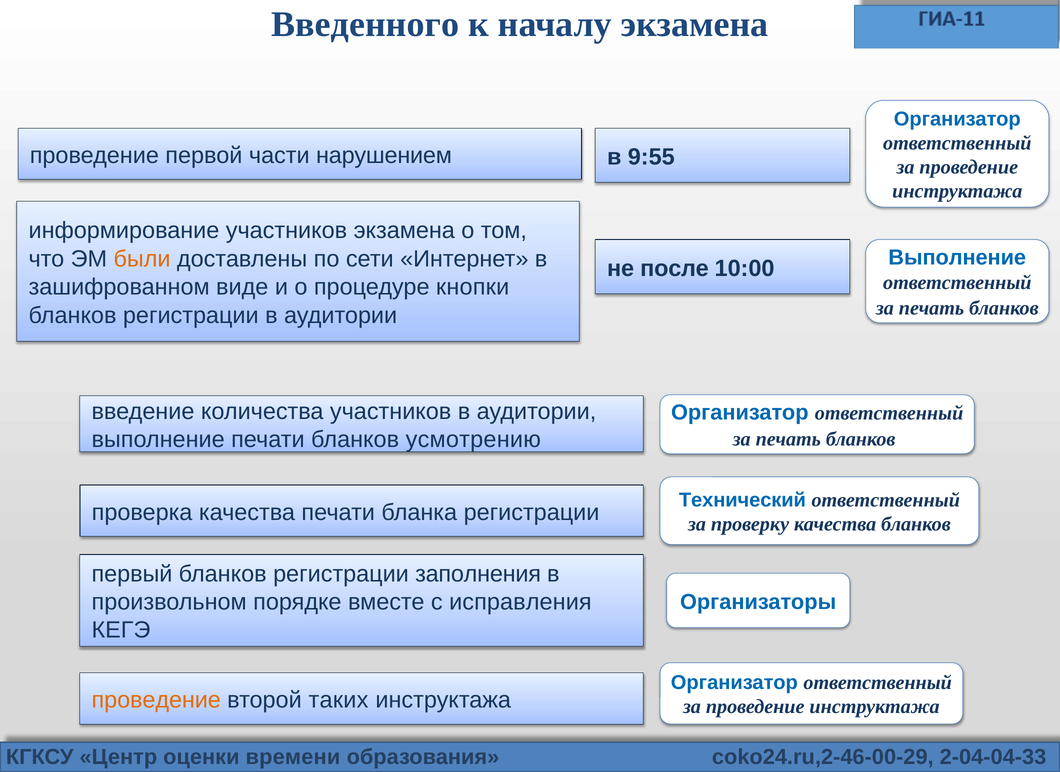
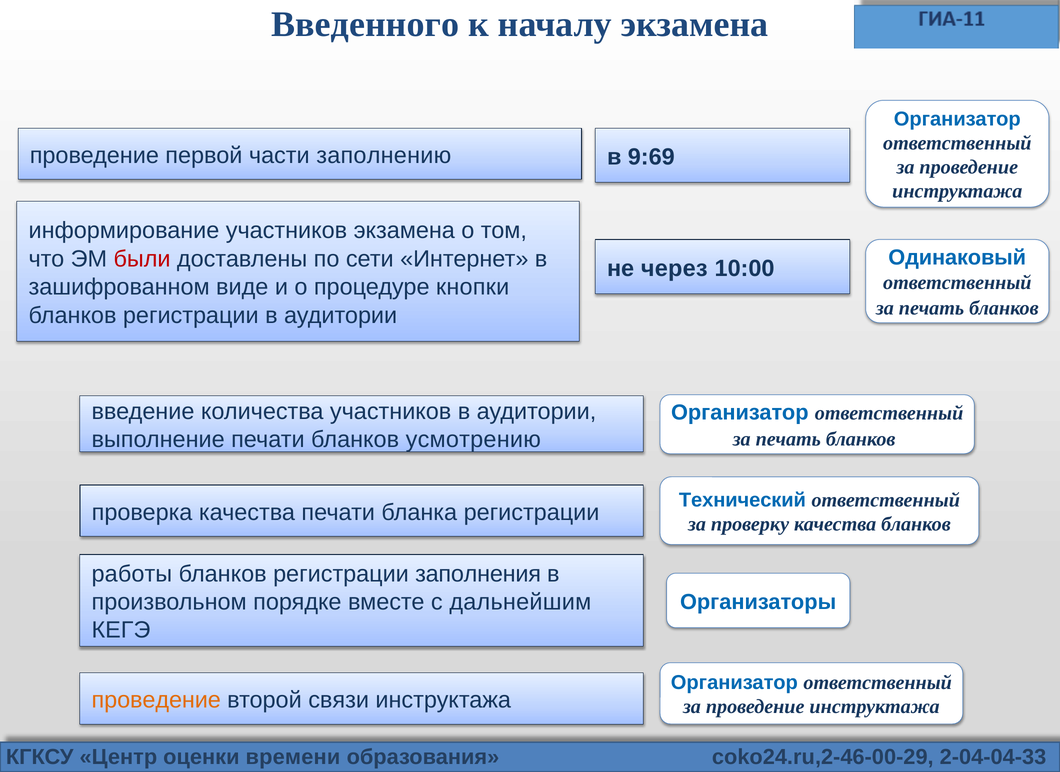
нарушением: нарушением -> заполнению
9:55: 9:55 -> 9:69
Выполнение at (957, 257): Выполнение -> Одинаковый
были colour: orange -> red
после: после -> через
первый: первый -> работы
исправления: исправления -> дальнейшим
таких: таких -> связи
